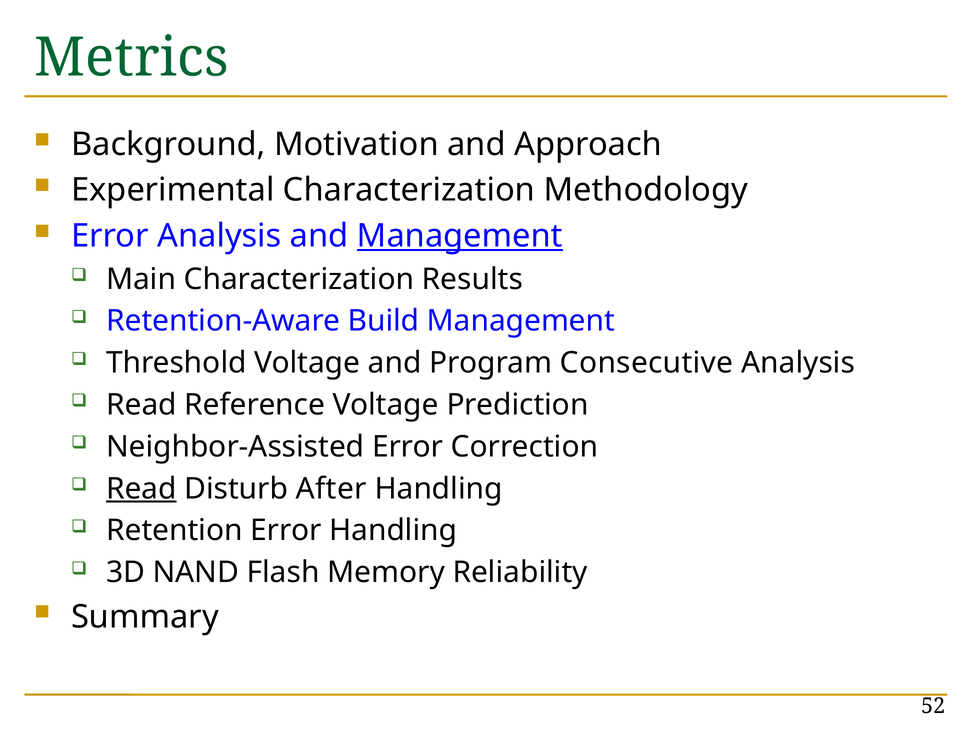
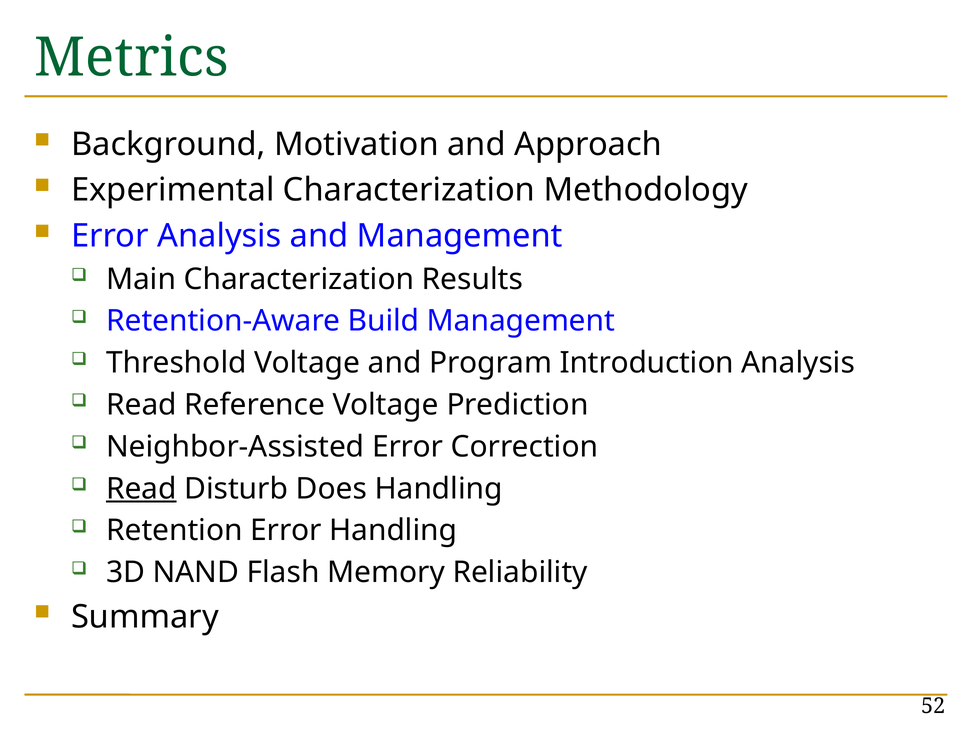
Management at (460, 236) underline: present -> none
Consecutive: Consecutive -> Introduction
After: After -> Does
